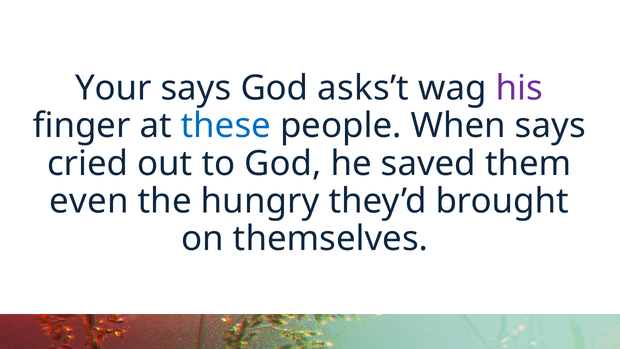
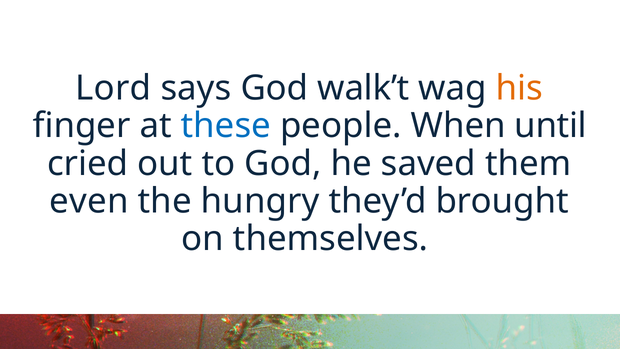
Your: Your -> Lord
asks’t: asks’t -> walk’t
his colour: purple -> orange
When says: says -> until
